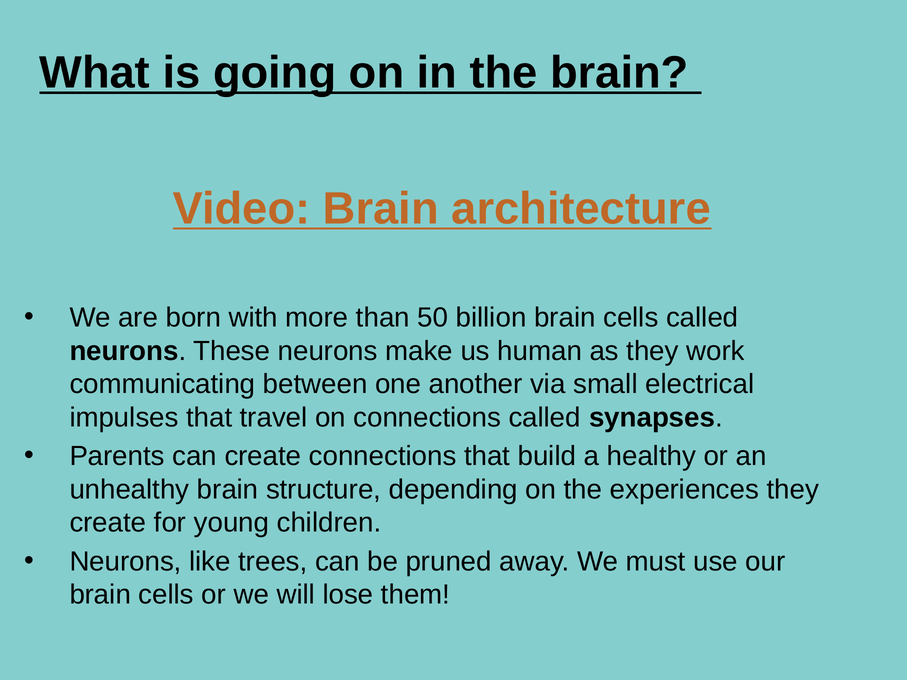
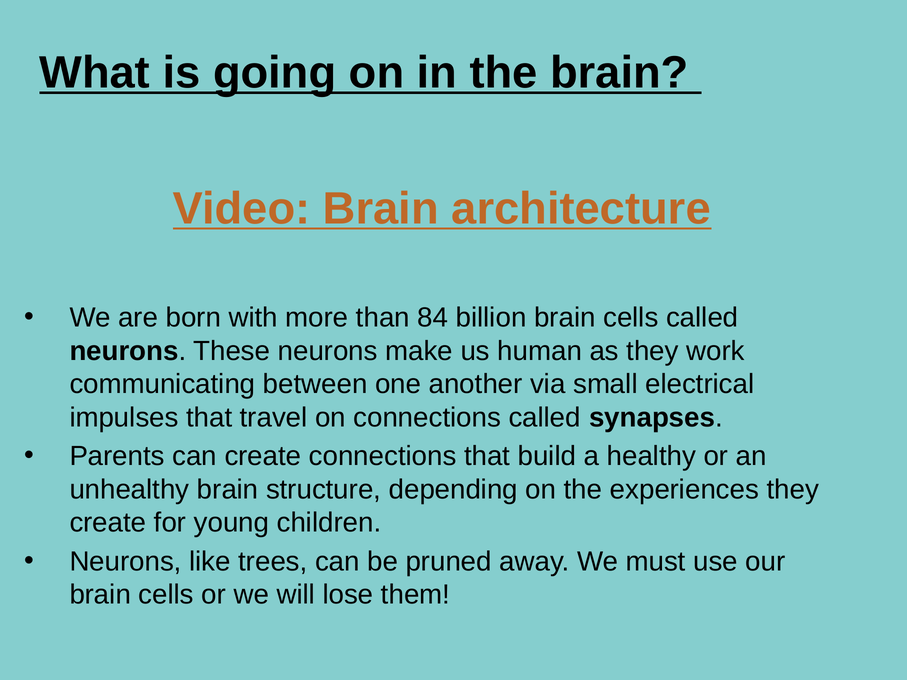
50: 50 -> 84
